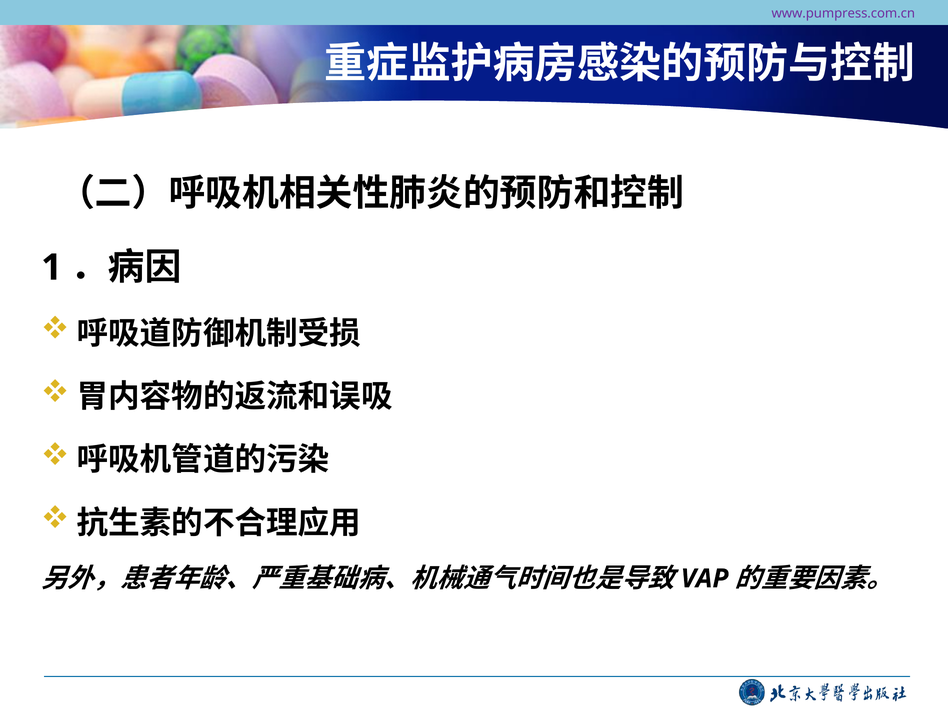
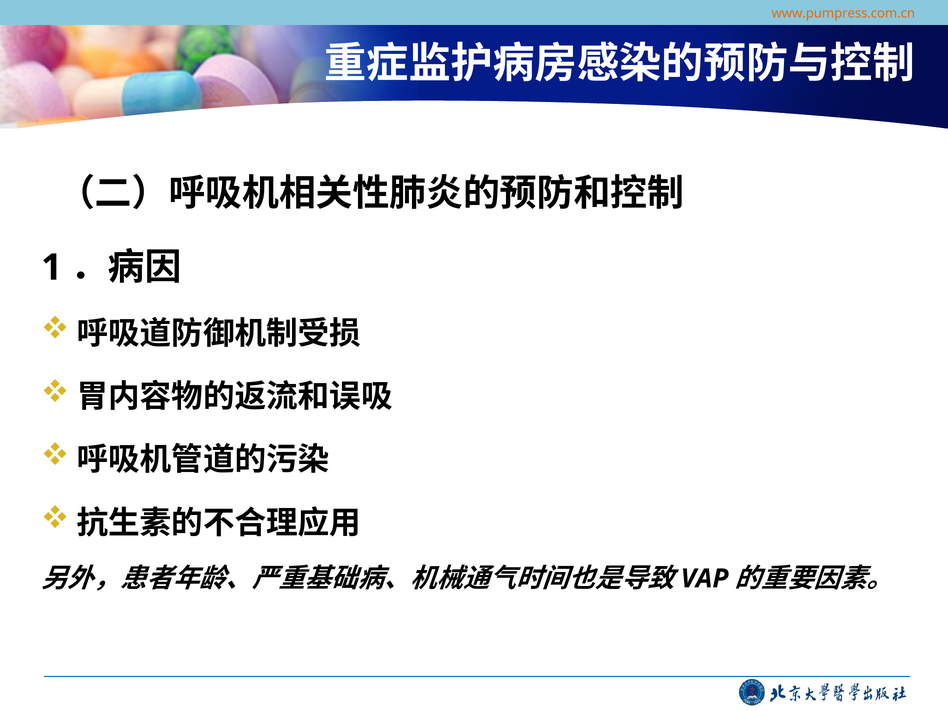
www.pumpress.com.cn colour: purple -> orange
